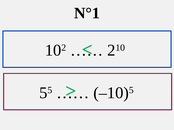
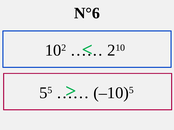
N°1: N°1 -> N°6
